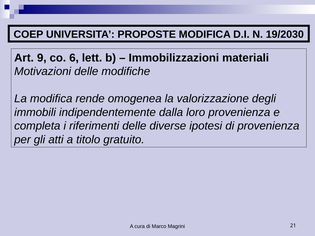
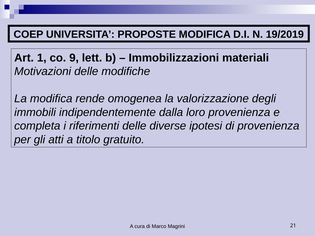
19/2030: 19/2030 -> 19/2019
9: 9 -> 1
6: 6 -> 9
